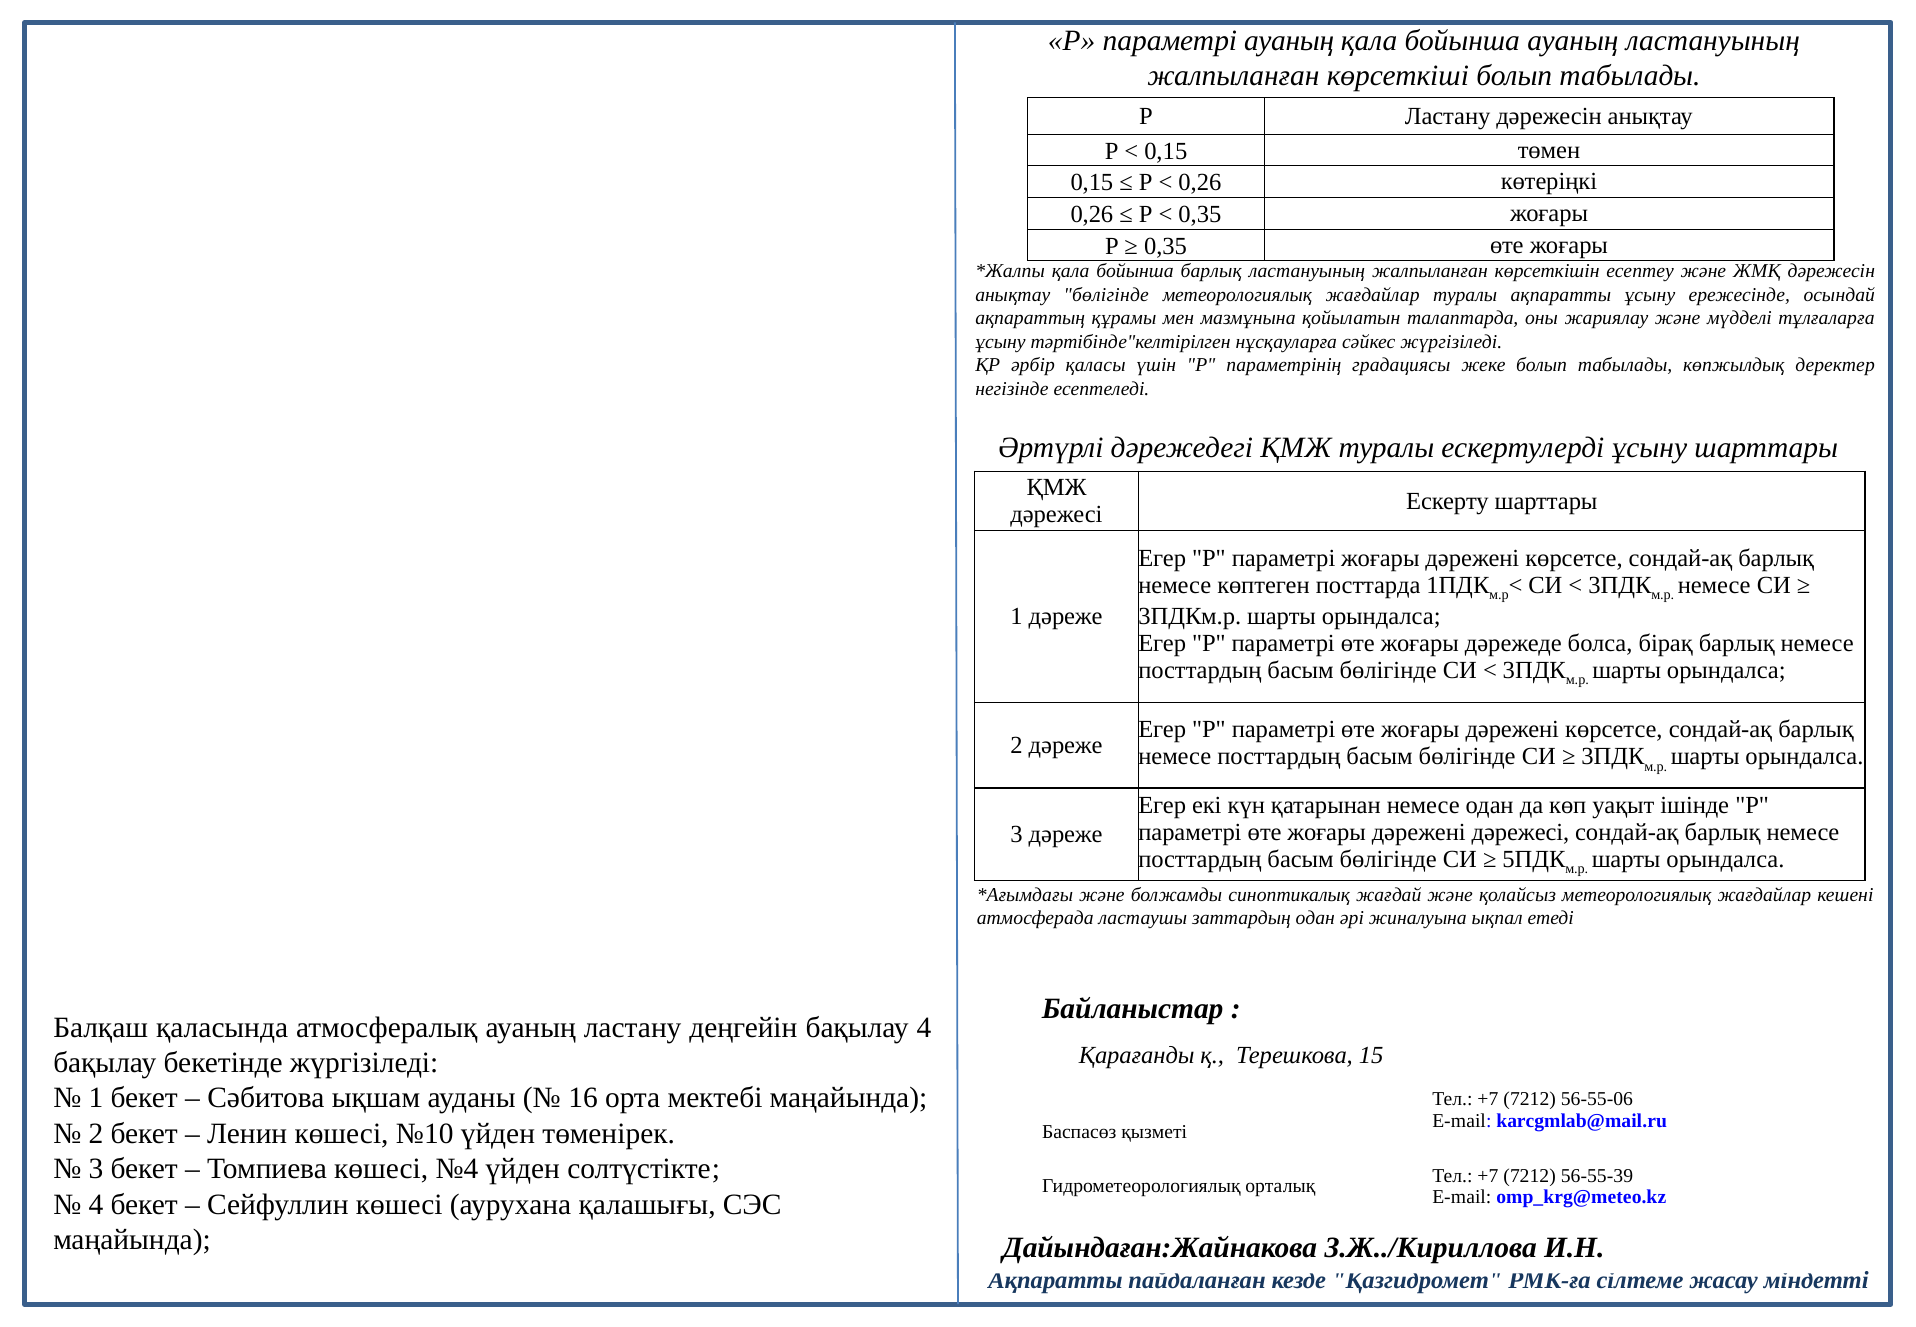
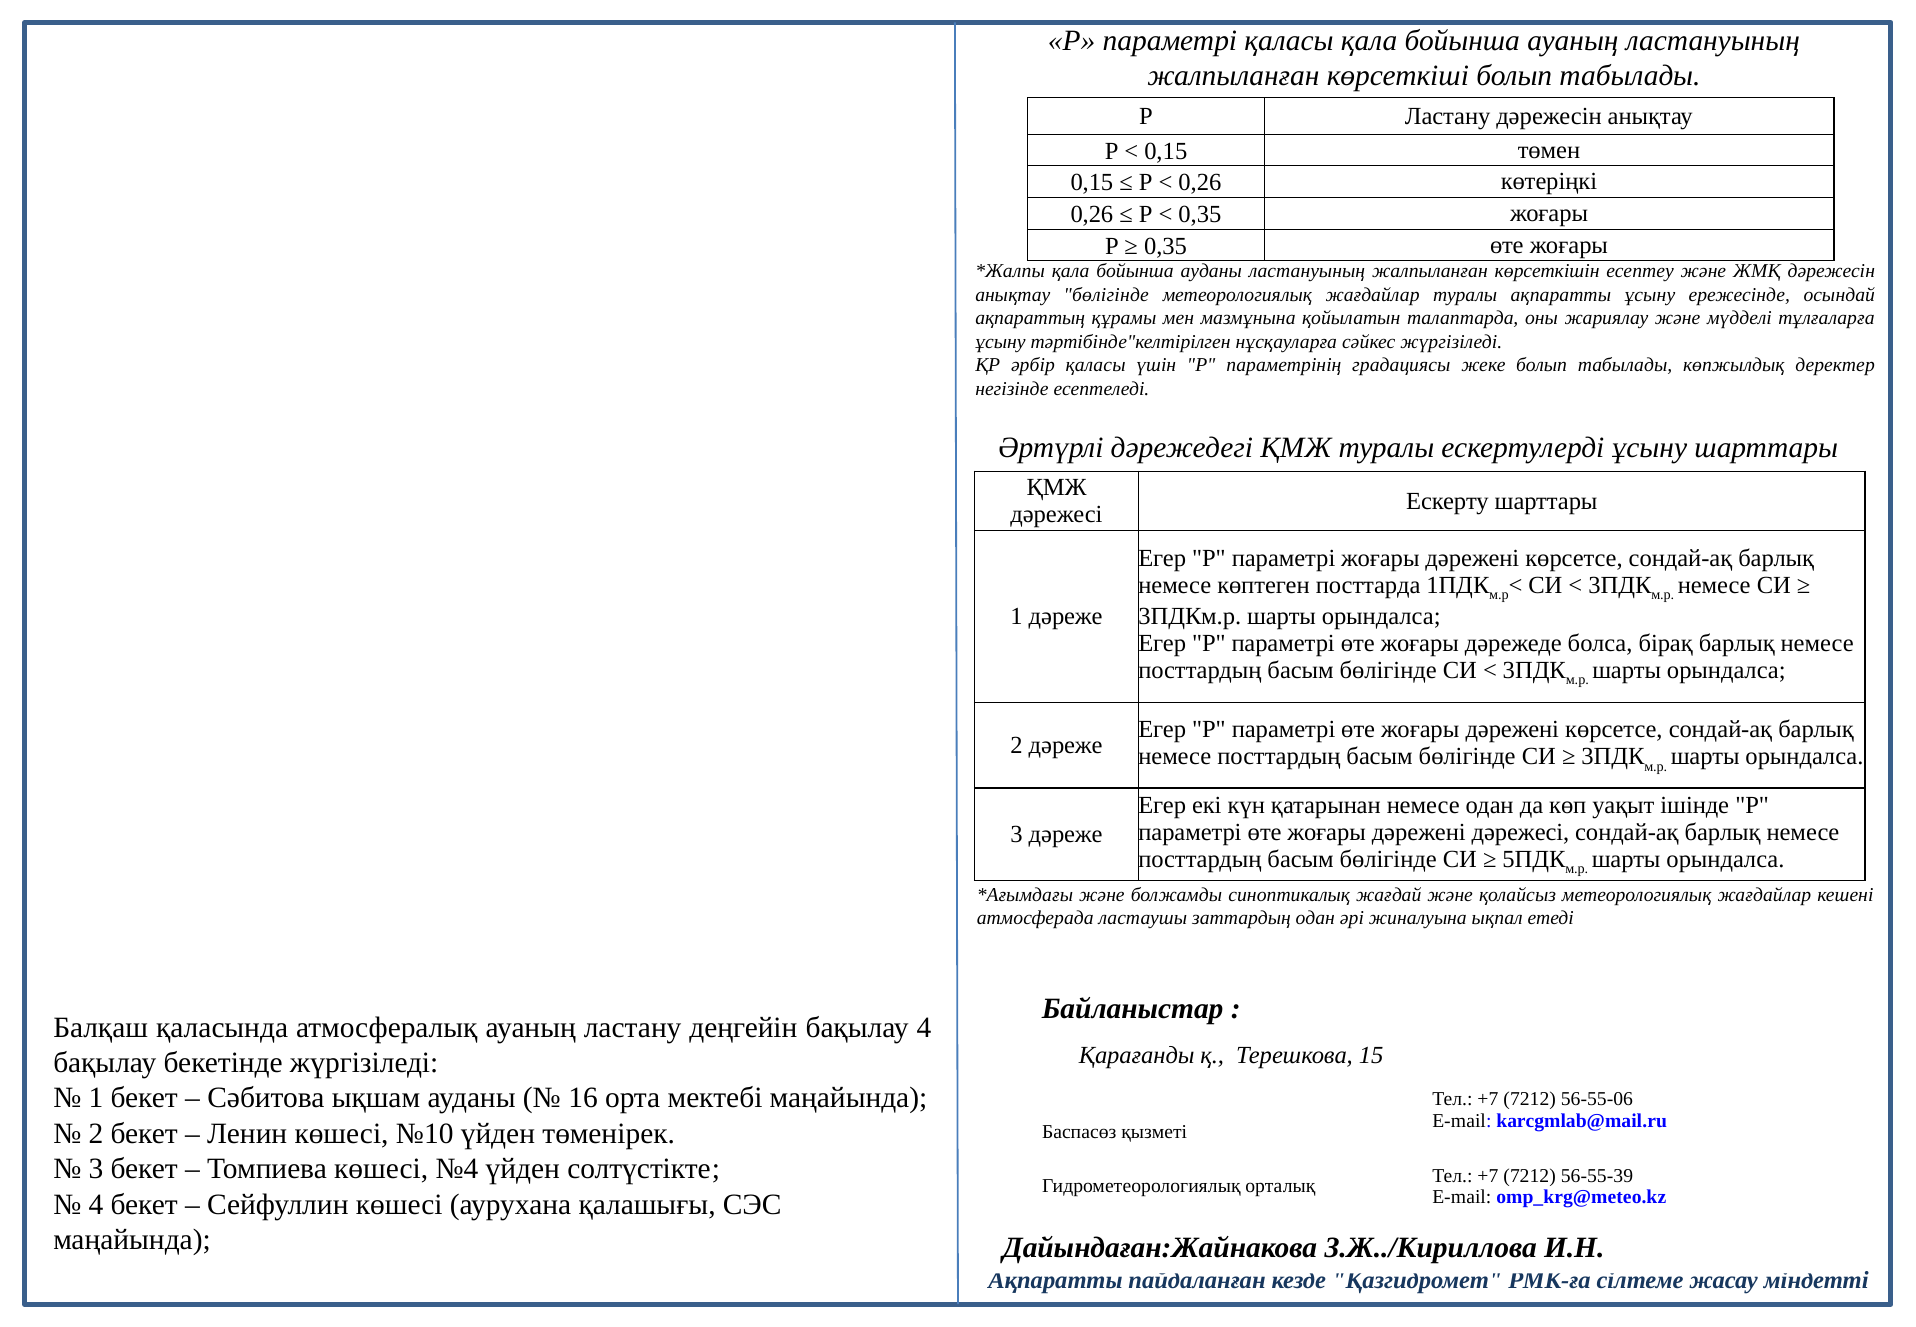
параметрі ауаның: ауаның -> қаласы
бойынша барлық: барлық -> ауданы
